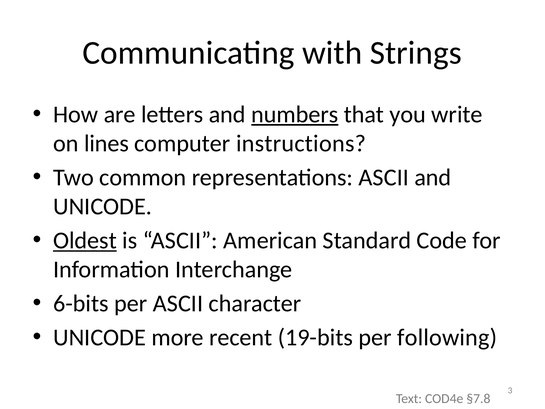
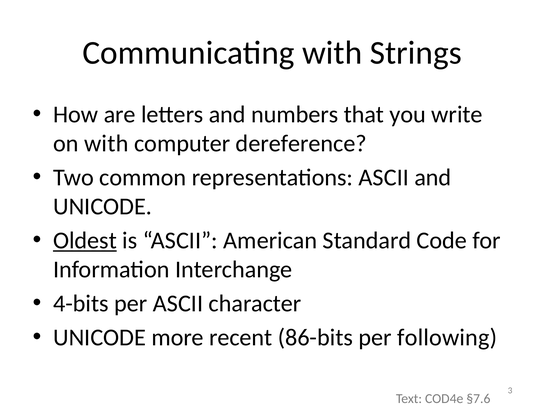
numbers underline: present -> none
on lines: lines -> with
instructions: instructions -> dereference
6-bits: 6-bits -> 4-bits
19-bits: 19-bits -> 86-bits
§7.8: §7.8 -> §7.6
